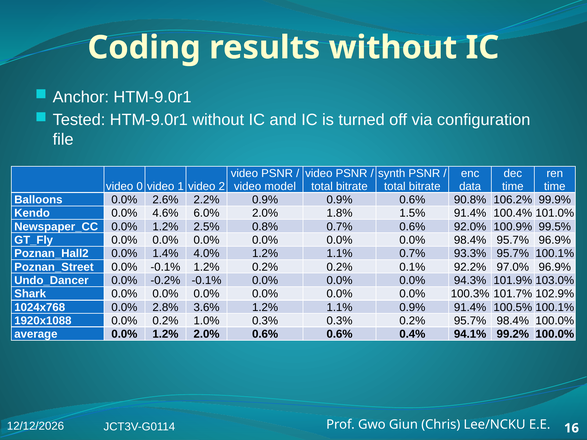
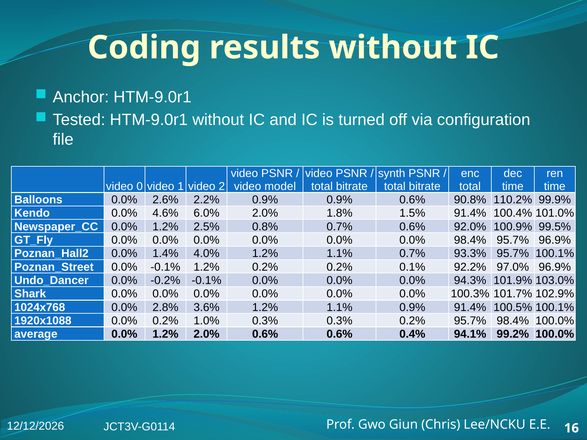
data at (470, 186): data -> total
106.2%: 106.2% -> 110.2%
